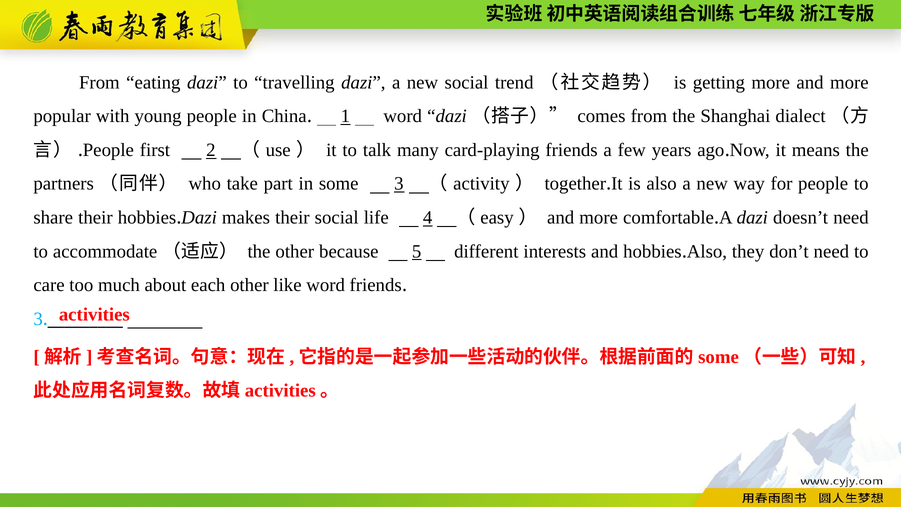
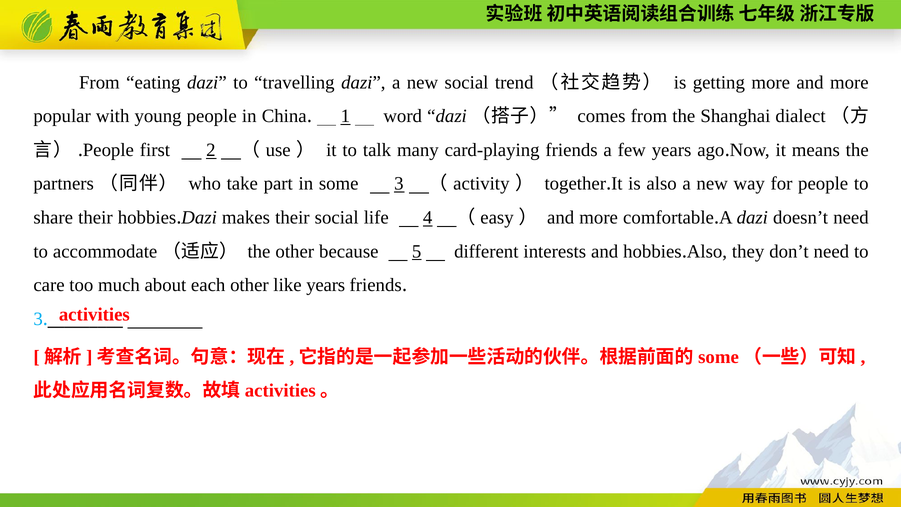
like word: word -> years
